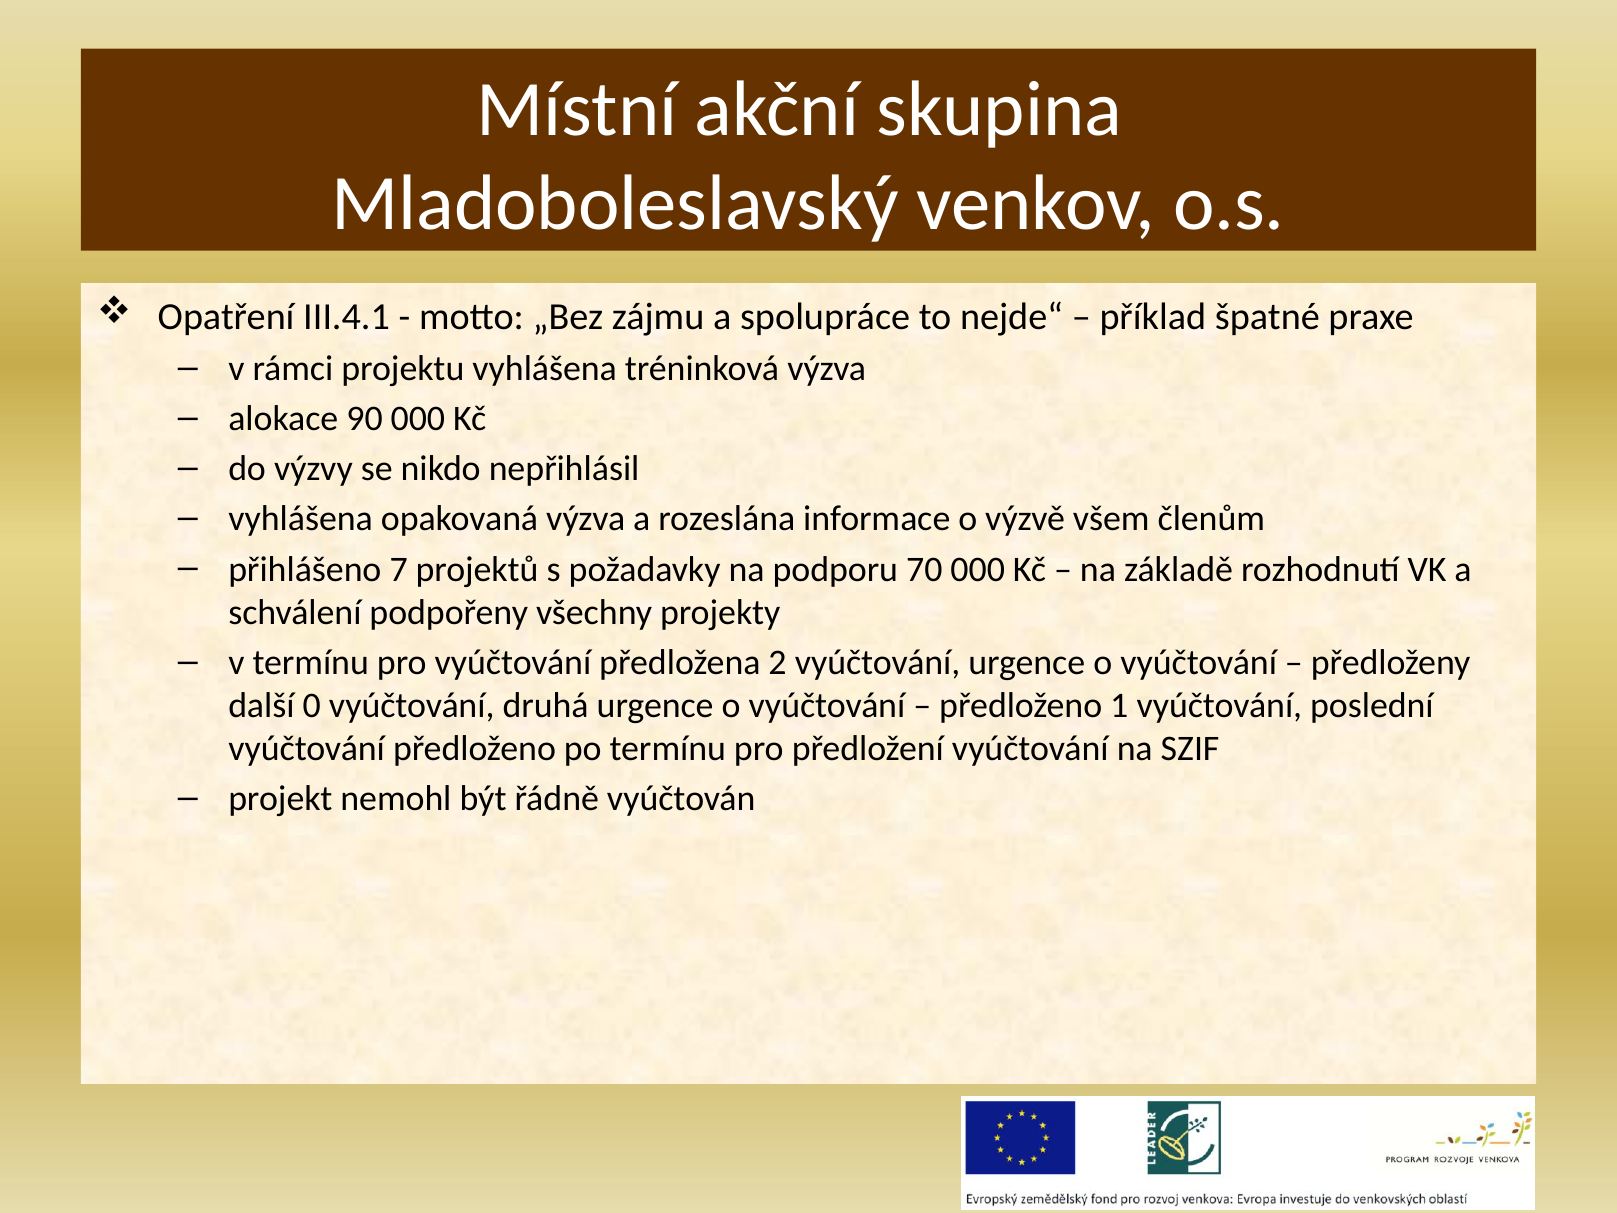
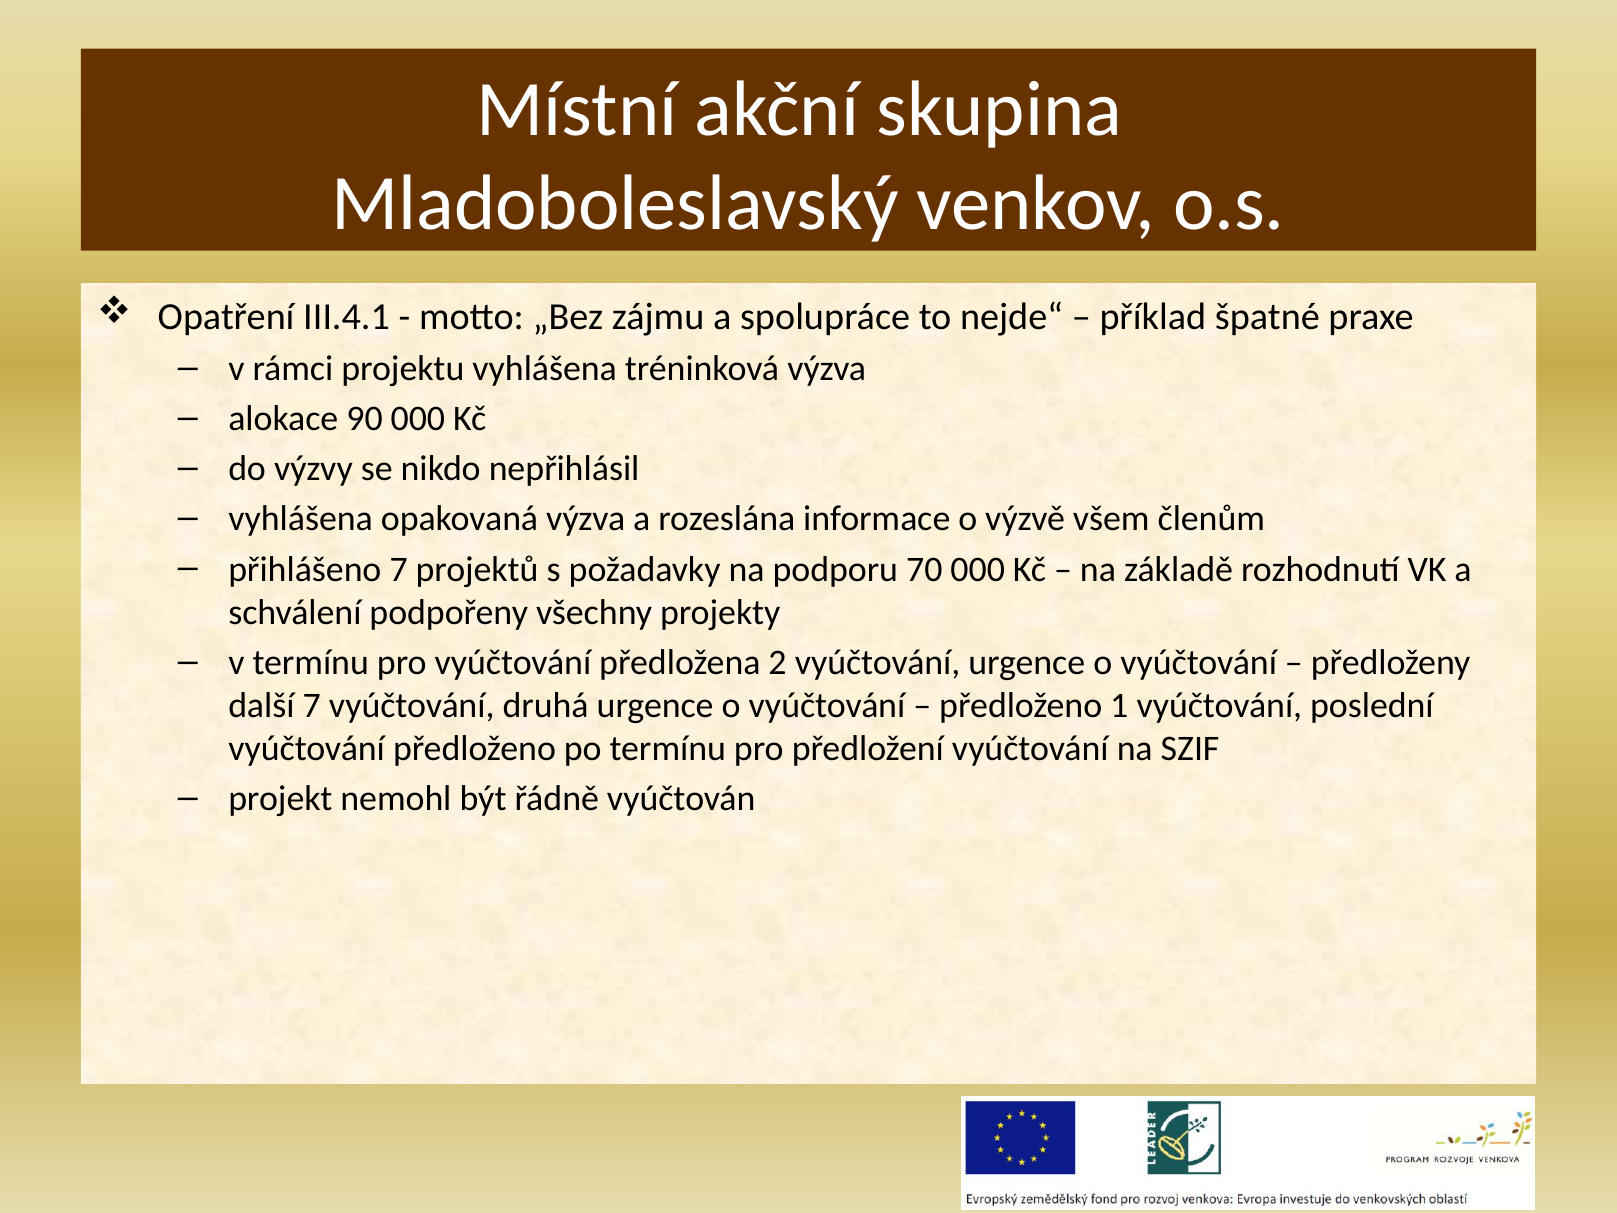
další 0: 0 -> 7
